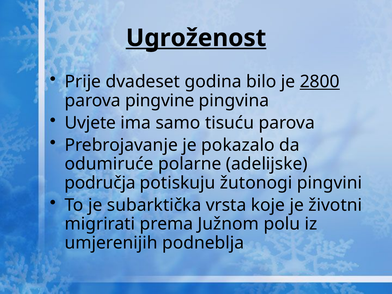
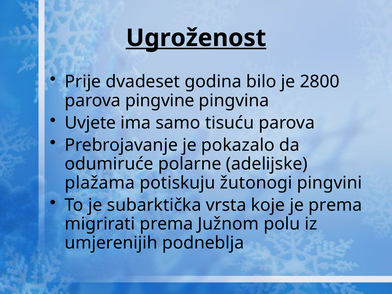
2800 underline: present -> none
područja: područja -> plažama
je životni: životni -> prema
